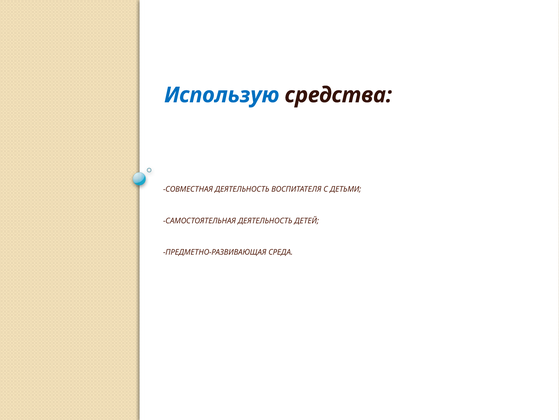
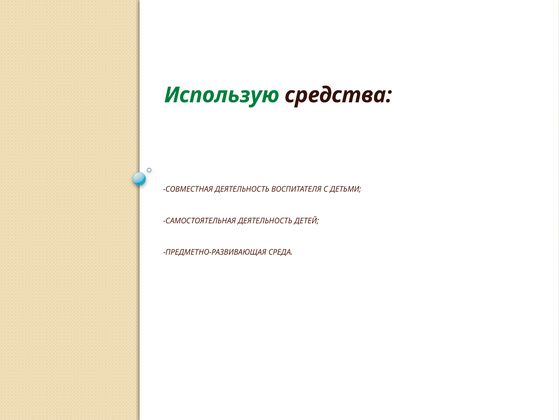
Использую colour: blue -> green
